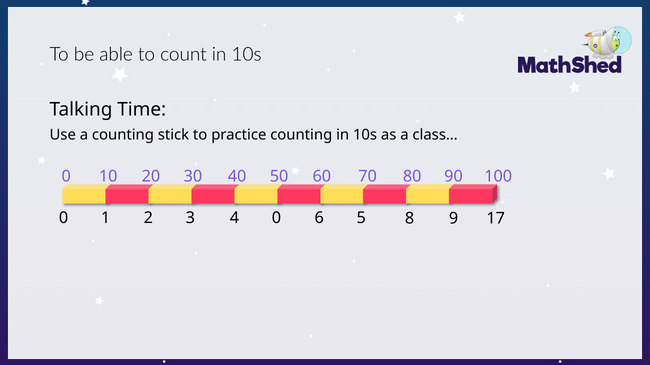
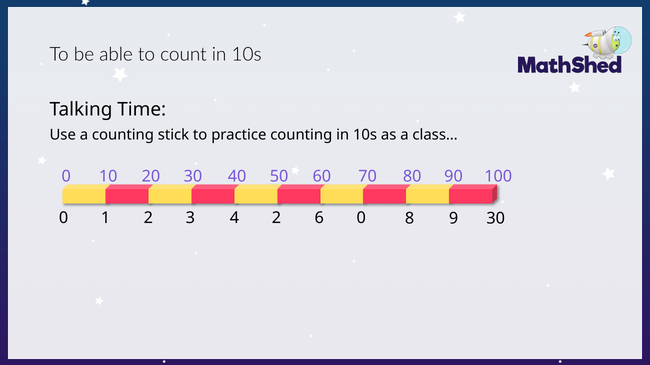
4 0: 0 -> 2
6 5: 5 -> 0
9 17: 17 -> 30
